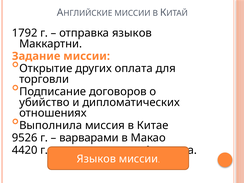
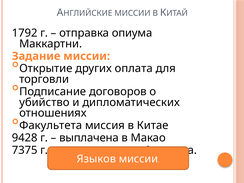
отправка языков: языков -> опиума
Выполнила: Выполнила -> Факультета
9526: 9526 -> 9428
варварами: варварами -> выплачена
4420: 4420 -> 7375
